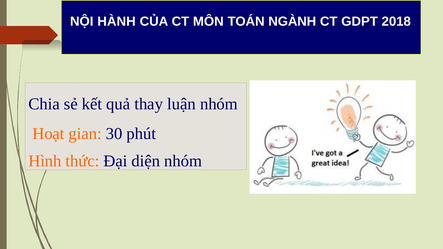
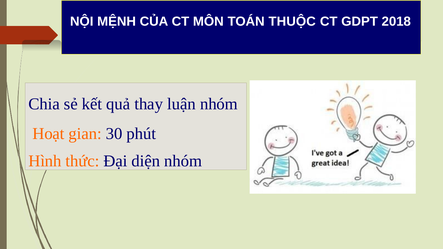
HÀNH: HÀNH -> MỆNH
NGÀNH: NGÀNH -> THUỘC
